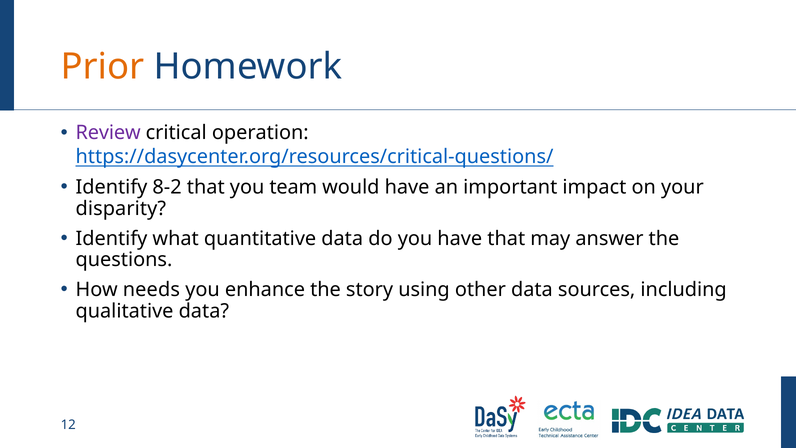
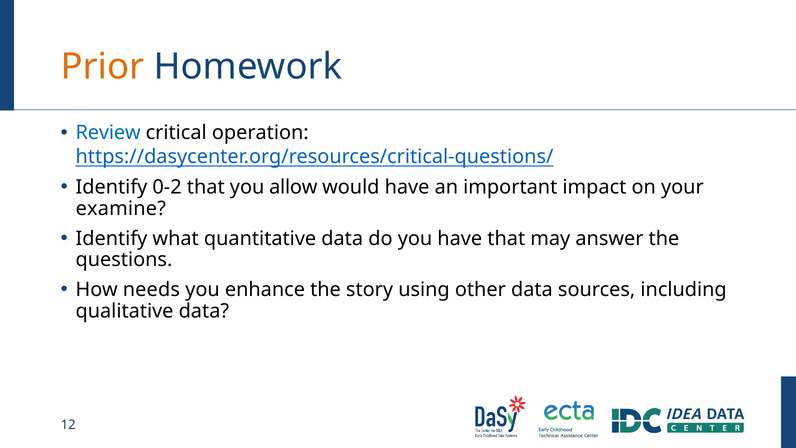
Review colour: purple -> blue
8-2: 8-2 -> 0-2
team: team -> allow
disparity: disparity -> examine
